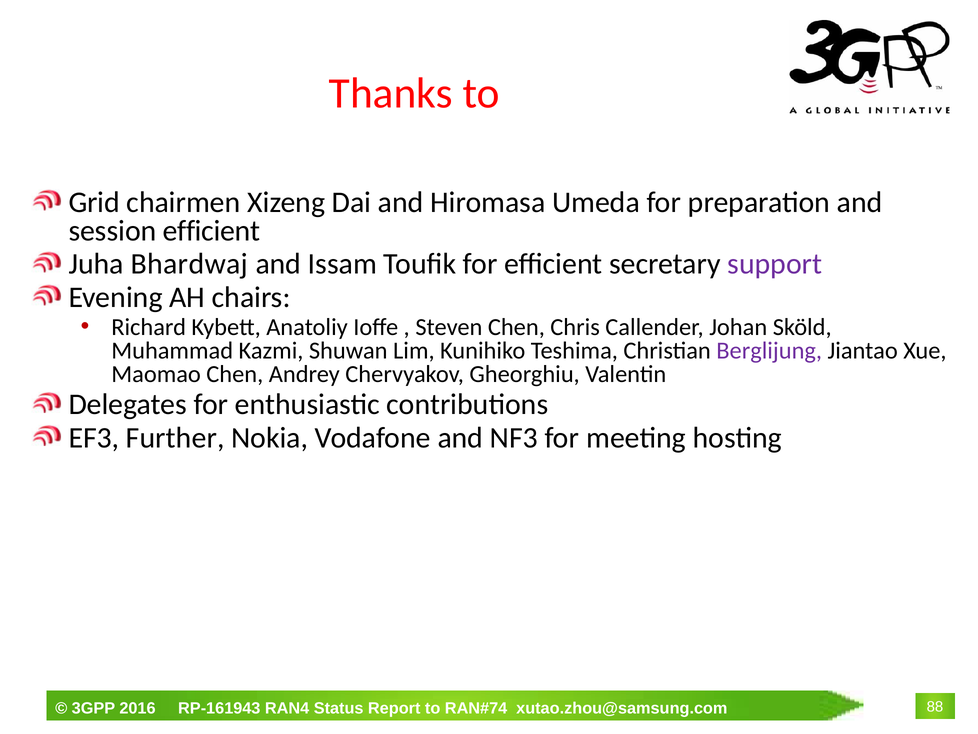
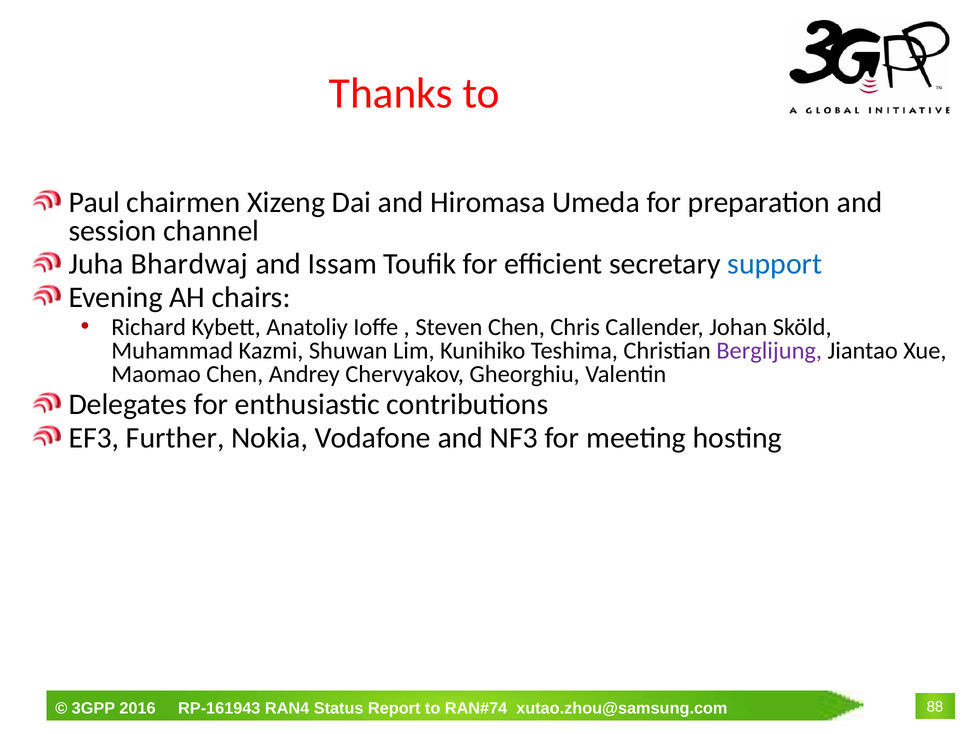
Grid: Grid -> Paul
session efficient: efficient -> channel
support colour: purple -> blue
